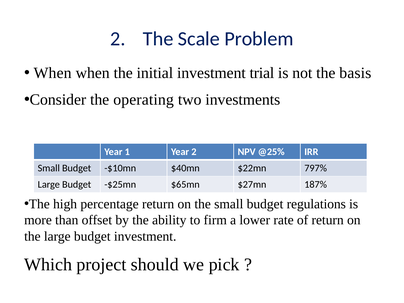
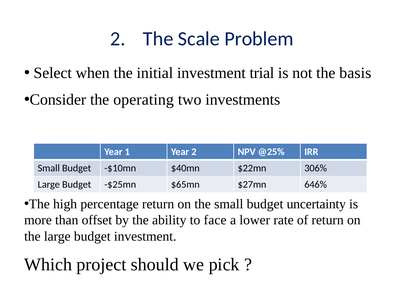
When at (53, 73): When -> Select
797%: 797% -> 306%
187%: 187% -> 646%
regulations: regulations -> uncertainty
firm: firm -> face
